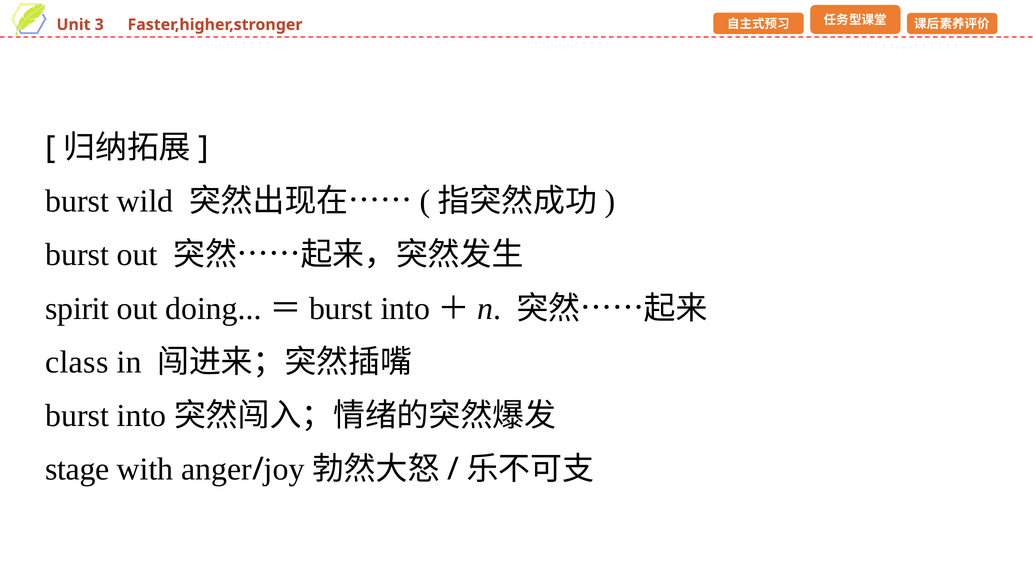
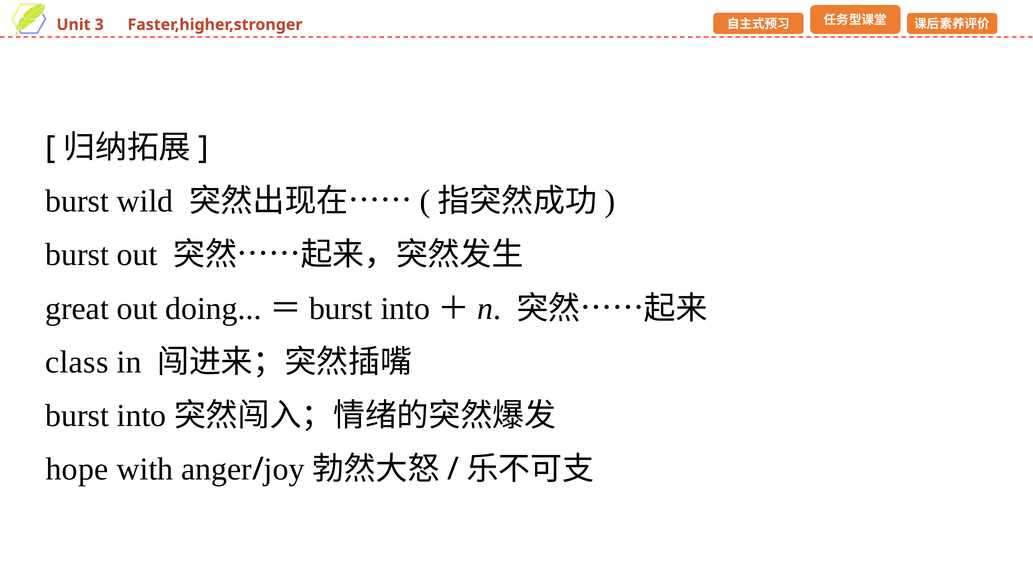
spirit: spirit -> great
stage: stage -> hope
